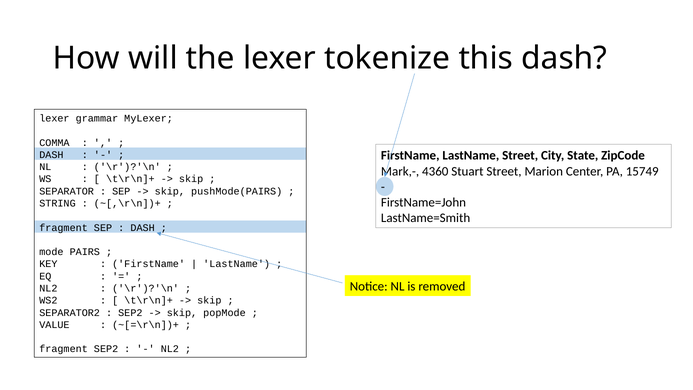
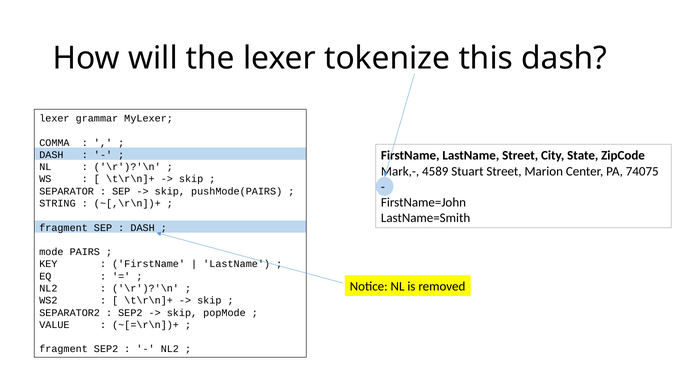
4360: 4360 -> 4589
15749: 15749 -> 74075
